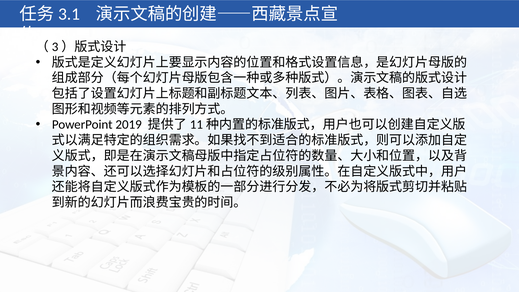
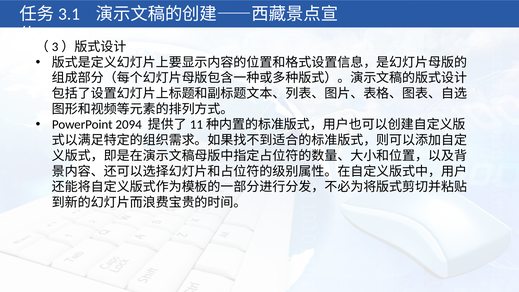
2019: 2019 -> 2094
